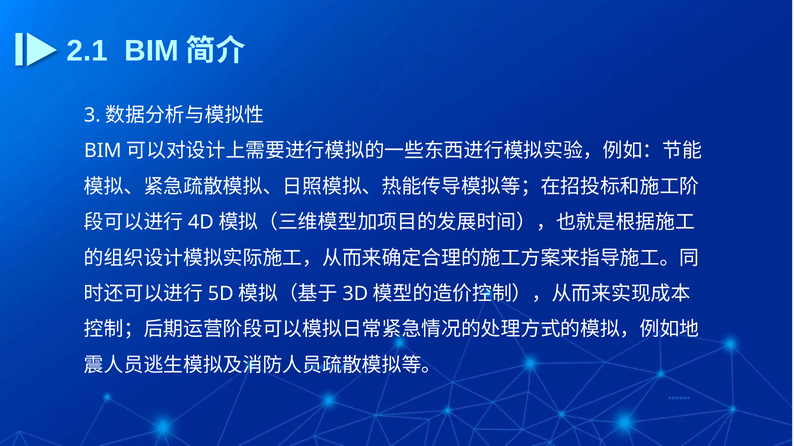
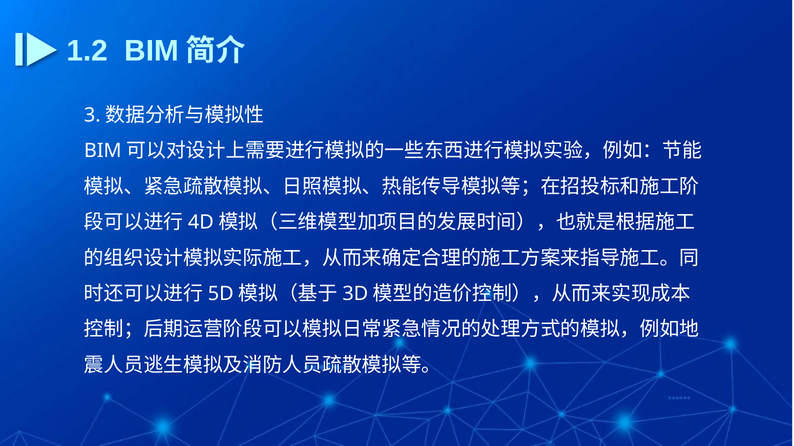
2.1: 2.1 -> 1.2
